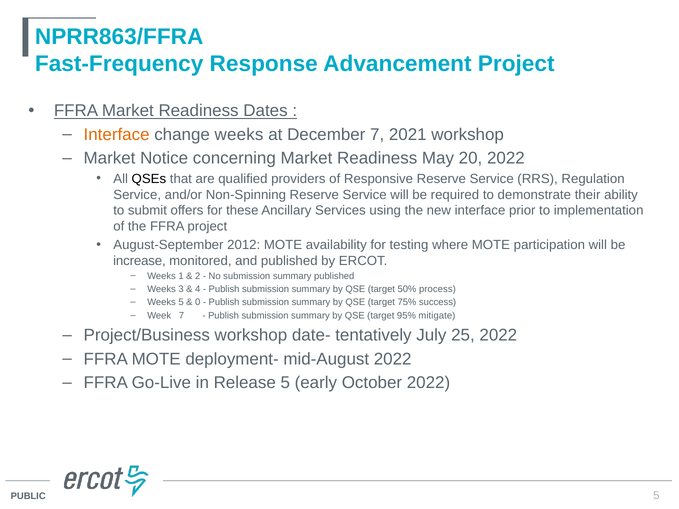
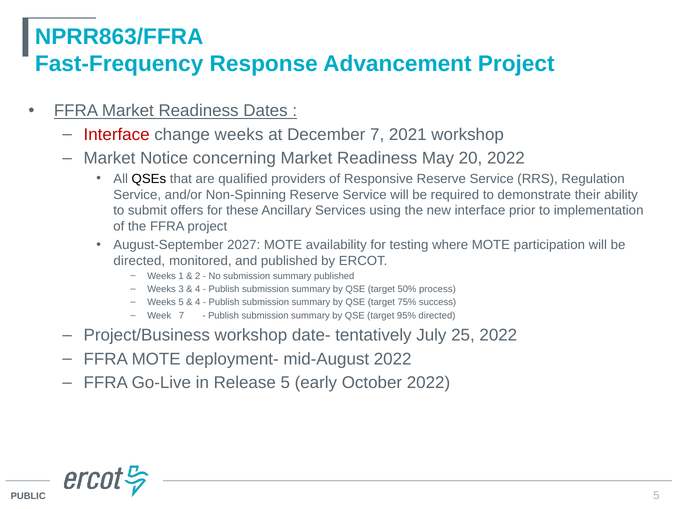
Interface at (117, 135) colour: orange -> red
2012: 2012 -> 2027
increase at (139, 261): increase -> directed
0 at (198, 303): 0 -> 4
95% mitigate: mitigate -> directed
